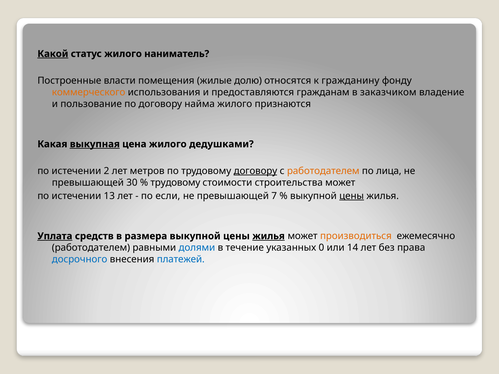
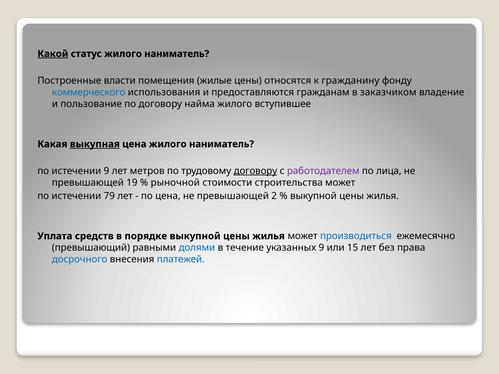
жилые долю: долю -> цены
коммерческого colour: orange -> blue
признаются: признаются -> вступившее
цена жилого дедушками: дедушками -> наниматель
истечении 2: 2 -> 9
работодателем at (323, 171) colour: orange -> purple
30: 30 -> 19
трудовому at (175, 183): трудовому -> рыночной
13: 13 -> 79
по если: если -> цена
7: 7 -> 2
цены at (352, 196) underline: present -> none
Уплата underline: present -> none
размера: размера -> порядке
жилья at (269, 236) underline: present -> none
производиться colour: orange -> blue
работодателем at (91, 248): работодателем -> превышающий
указанных 0: 0 -> 9
14: 14 -> 15
